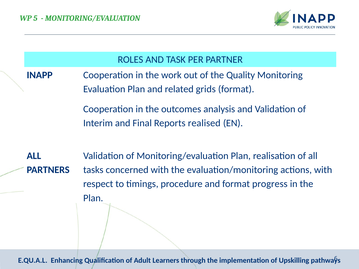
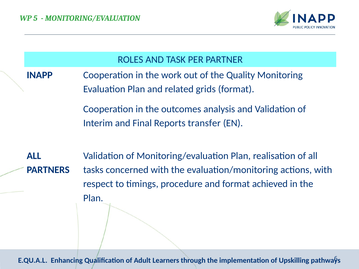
realised: realised -> transfer
progress: progress -> achieved
